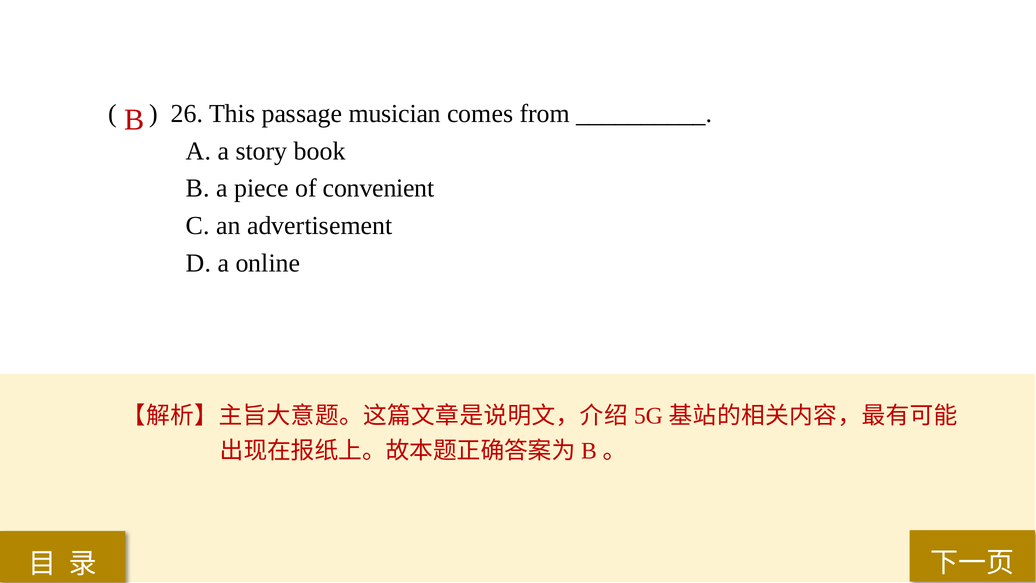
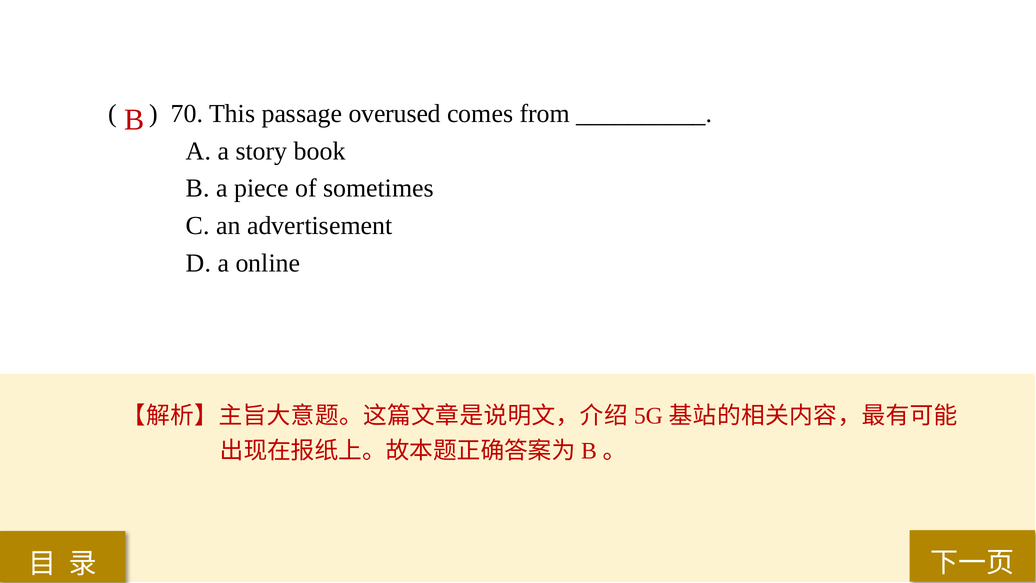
26: 26 -> 70
musician: musician -> overused
convenient: convenient -> sometimes
